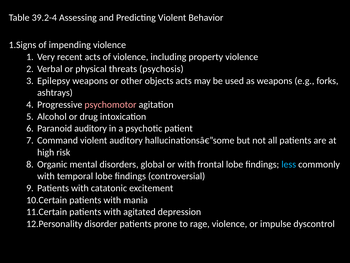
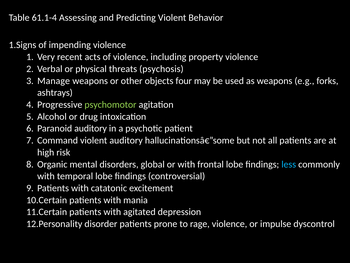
39.2-4: 39.2-4 -> 61.1-4
Epilepsy: Epilepsy -> Manage
objects acts: acts -> four
psychomotor colour: pink -> light green
